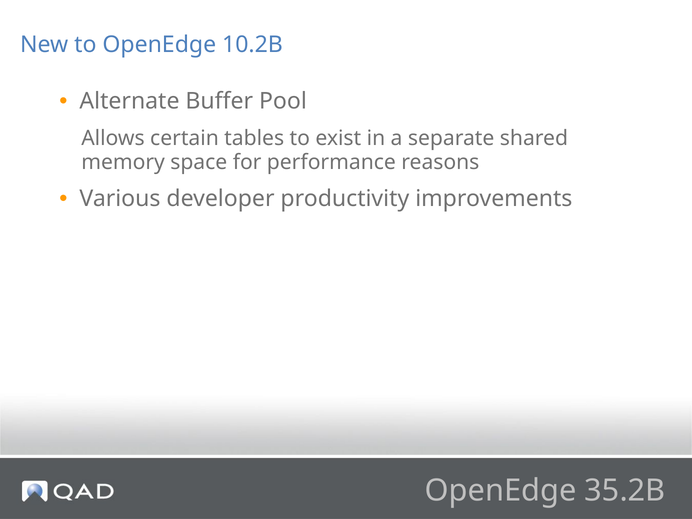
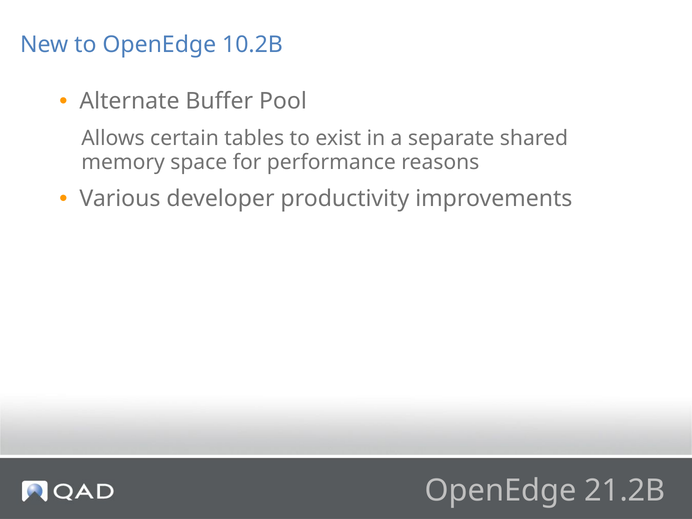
35.2B: 35.2B -> 21.2B
